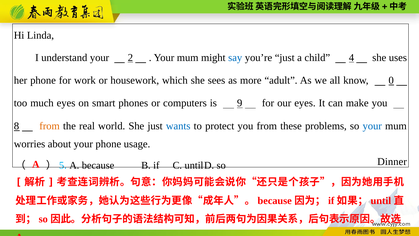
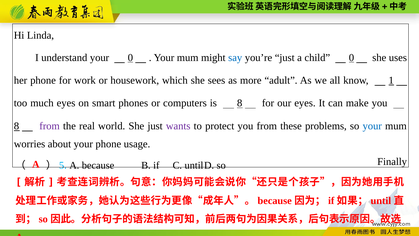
your 2: 2 -> 0
child 4: 4 -> 0
0: 0 -> 1
is 9: 9 -> 8
from at (50, 126) colour: orange -> purple
wants colour: blue -> purple
Dinner: Dinner -> Finally
